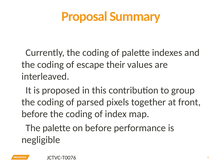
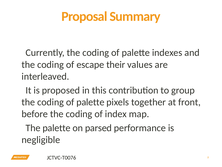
parsed at (90, 102): parsed -> palette
on before: before -> parsed
